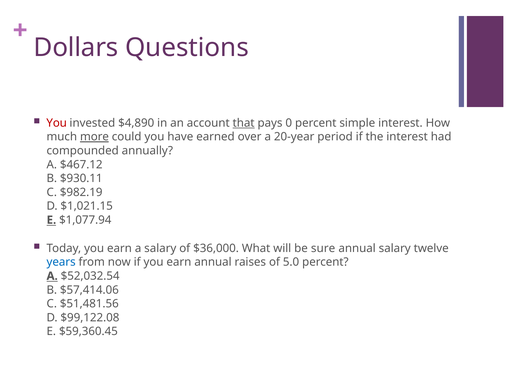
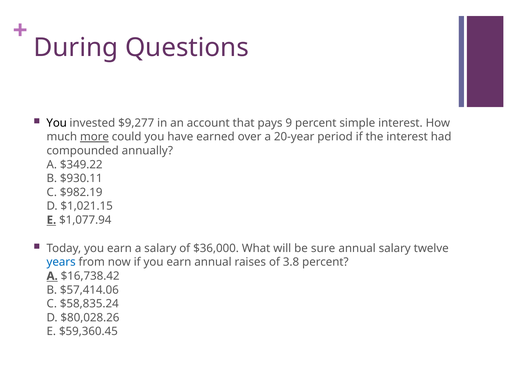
Dollars: Dollars -> During
You at (57, 123) colour: red -> black
$4,890: $4,890 -> $9,277
that underline: present -> none
0: 0 -> 9
$467.12: $467.12 -> $349.22
5.0: 5.0 -> 3.8
$52,032.54: $52,032.54 -> $16,738.42
$51,481.56: $51,481.56 -> $58,835.24
$99,122.08: $99,122.08 -> $80,028.26
